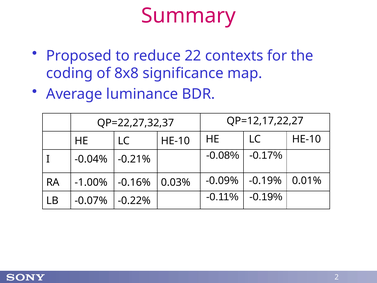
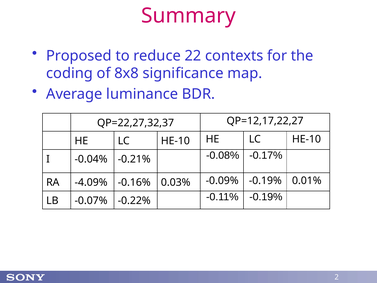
-1.00%: -1.00% -> -4.09%
